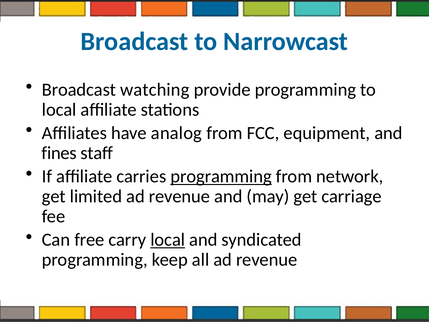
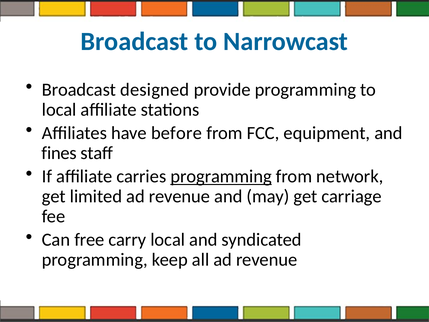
watching: watching -> designed
analog: analog -> before
local at (168, 240) underline: present -> none
